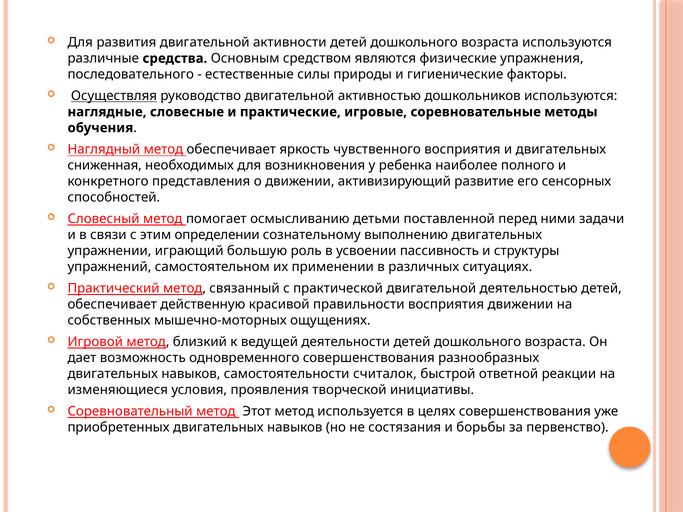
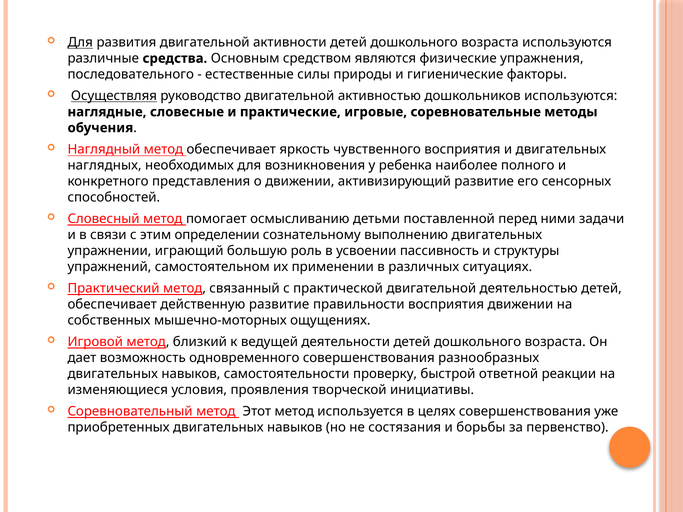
Для at (80, 42) underline: none -> present
сниженная: сниженная -> наглядных
действенную красивой: красивой -> развитие
считалок: считалок -> проверку
